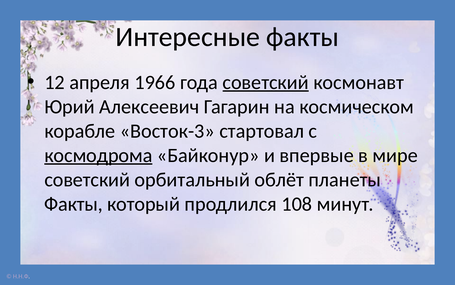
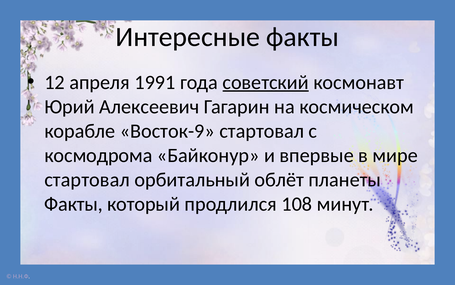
1966: 1966 -> 1991
Восток-3: Восток-3 -> Восток-9
космодрома underline: present -> none
советский at (87, 179): советский -> стартовал
